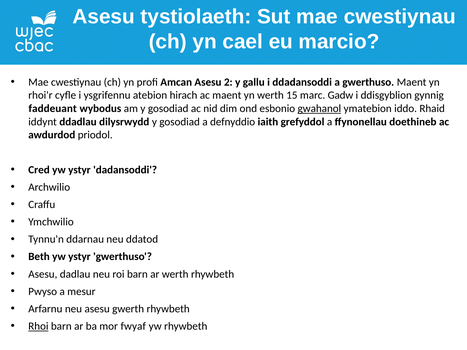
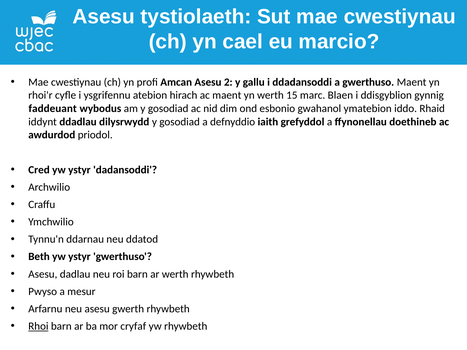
Gadw: Gadw -> Blaen
gwahanol underline: present -> none
fwyaf: fwyaf -> cryfaf
